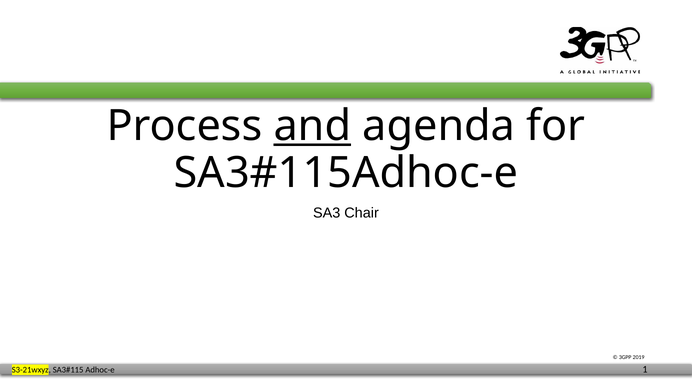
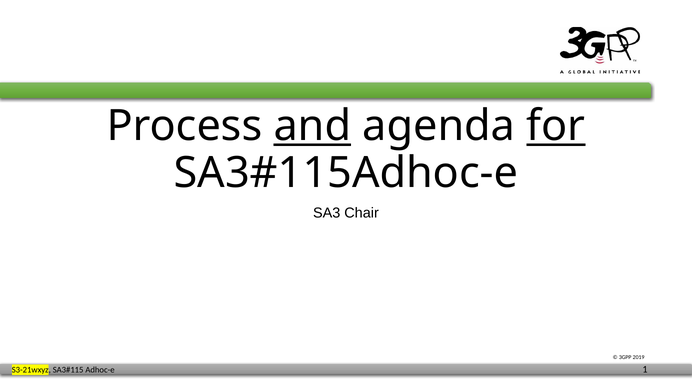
for underline: none -> present
